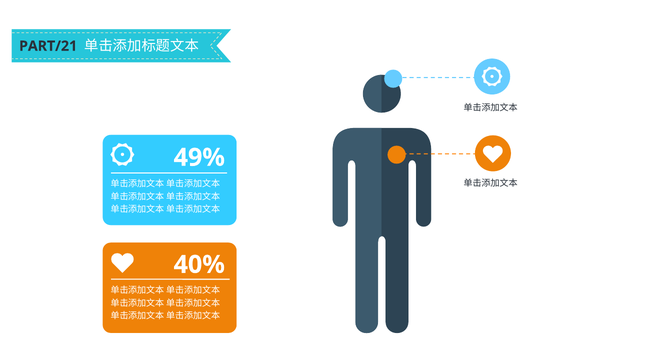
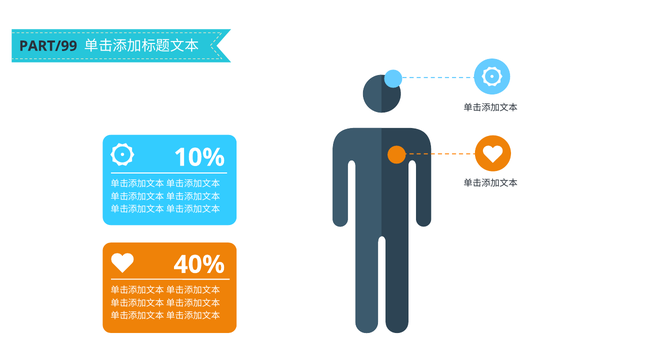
PART/21: PART/21 -> PART/99
49%: 49% -> 10%
